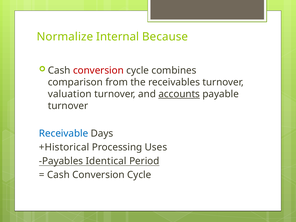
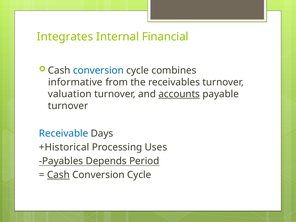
Normalize: Normalize -> Integrates
Because: Because -> Financial
conversion at (98, 70) colour: red -> blue
comparison: comparison -> informative
Identical: Identical -> Depends
Cash at (58, 175) underline: none -> present
